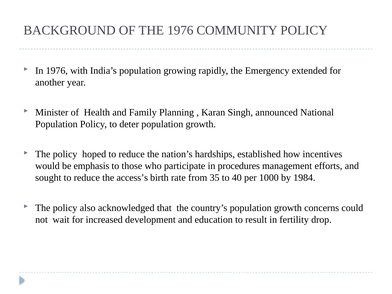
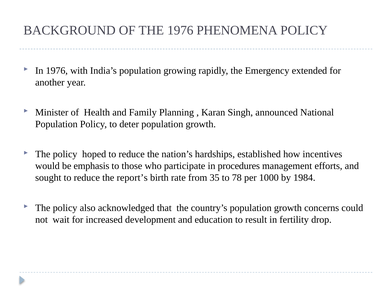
COMMUNITY: COMMUNITY -> PHENOMENA
access’s: access’s -> report’s
40: 40 -> 78
